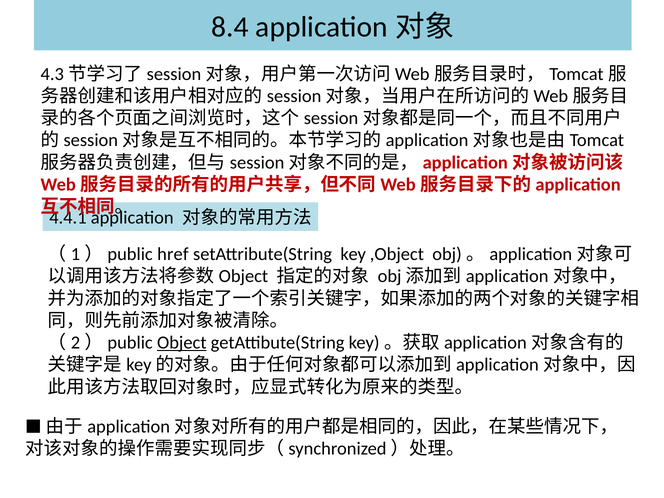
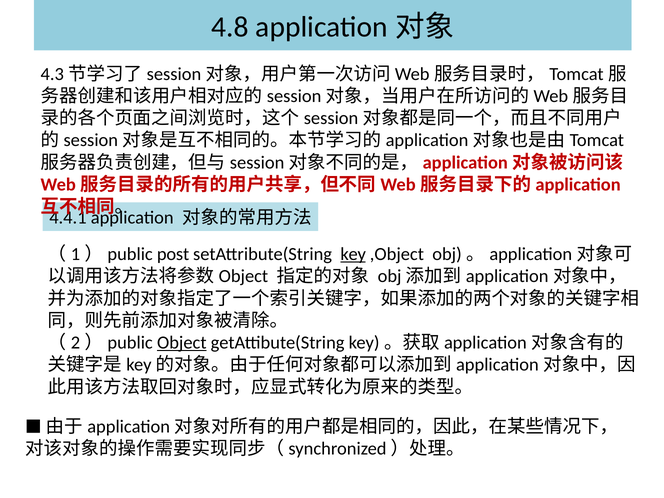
8.4: 8.4 -> 4.8
href: href -> post
key underline: none -> present
